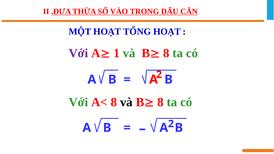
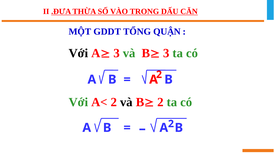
MỘT HOẠT: HOẠT -> GDDT
TỔNG HOẠT: HOẠT -> QUẬN
Với at (78, 53) colour: purple -> black
1 at (117, 53): 1 -> 3
8 at (166, 53): 8 -> 3
A< 8: 8 -> 2
8 at (160, 102): 8 -> 2
